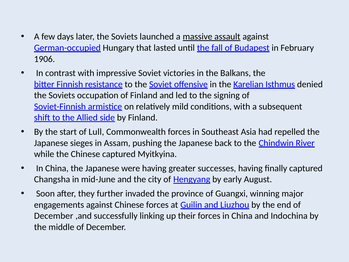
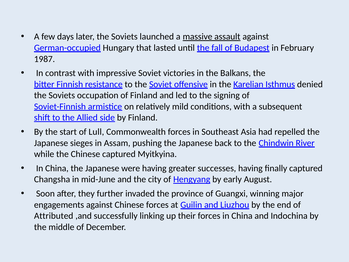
1906: 1906 -> 1987
December at (54, 216): December -> Attributed
